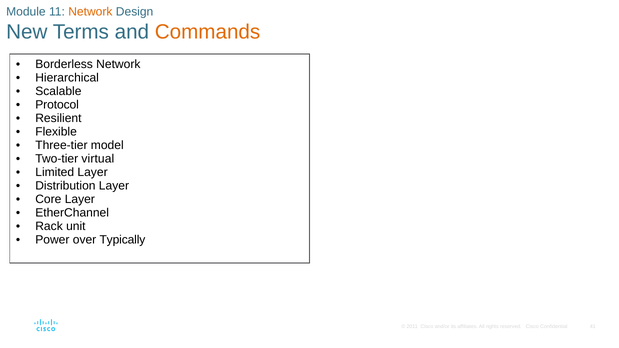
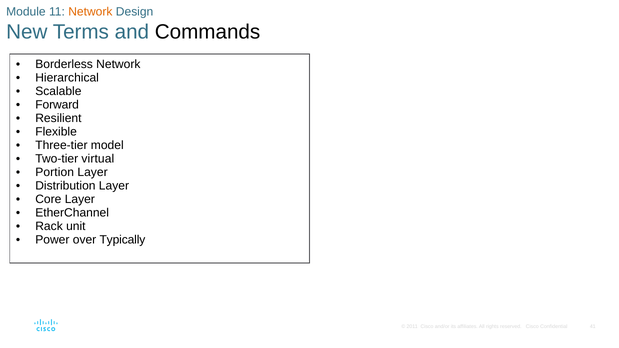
Commands colour: orange -> black
Protocol: Protocol -> Forward
Limited: Limited -> Portion
